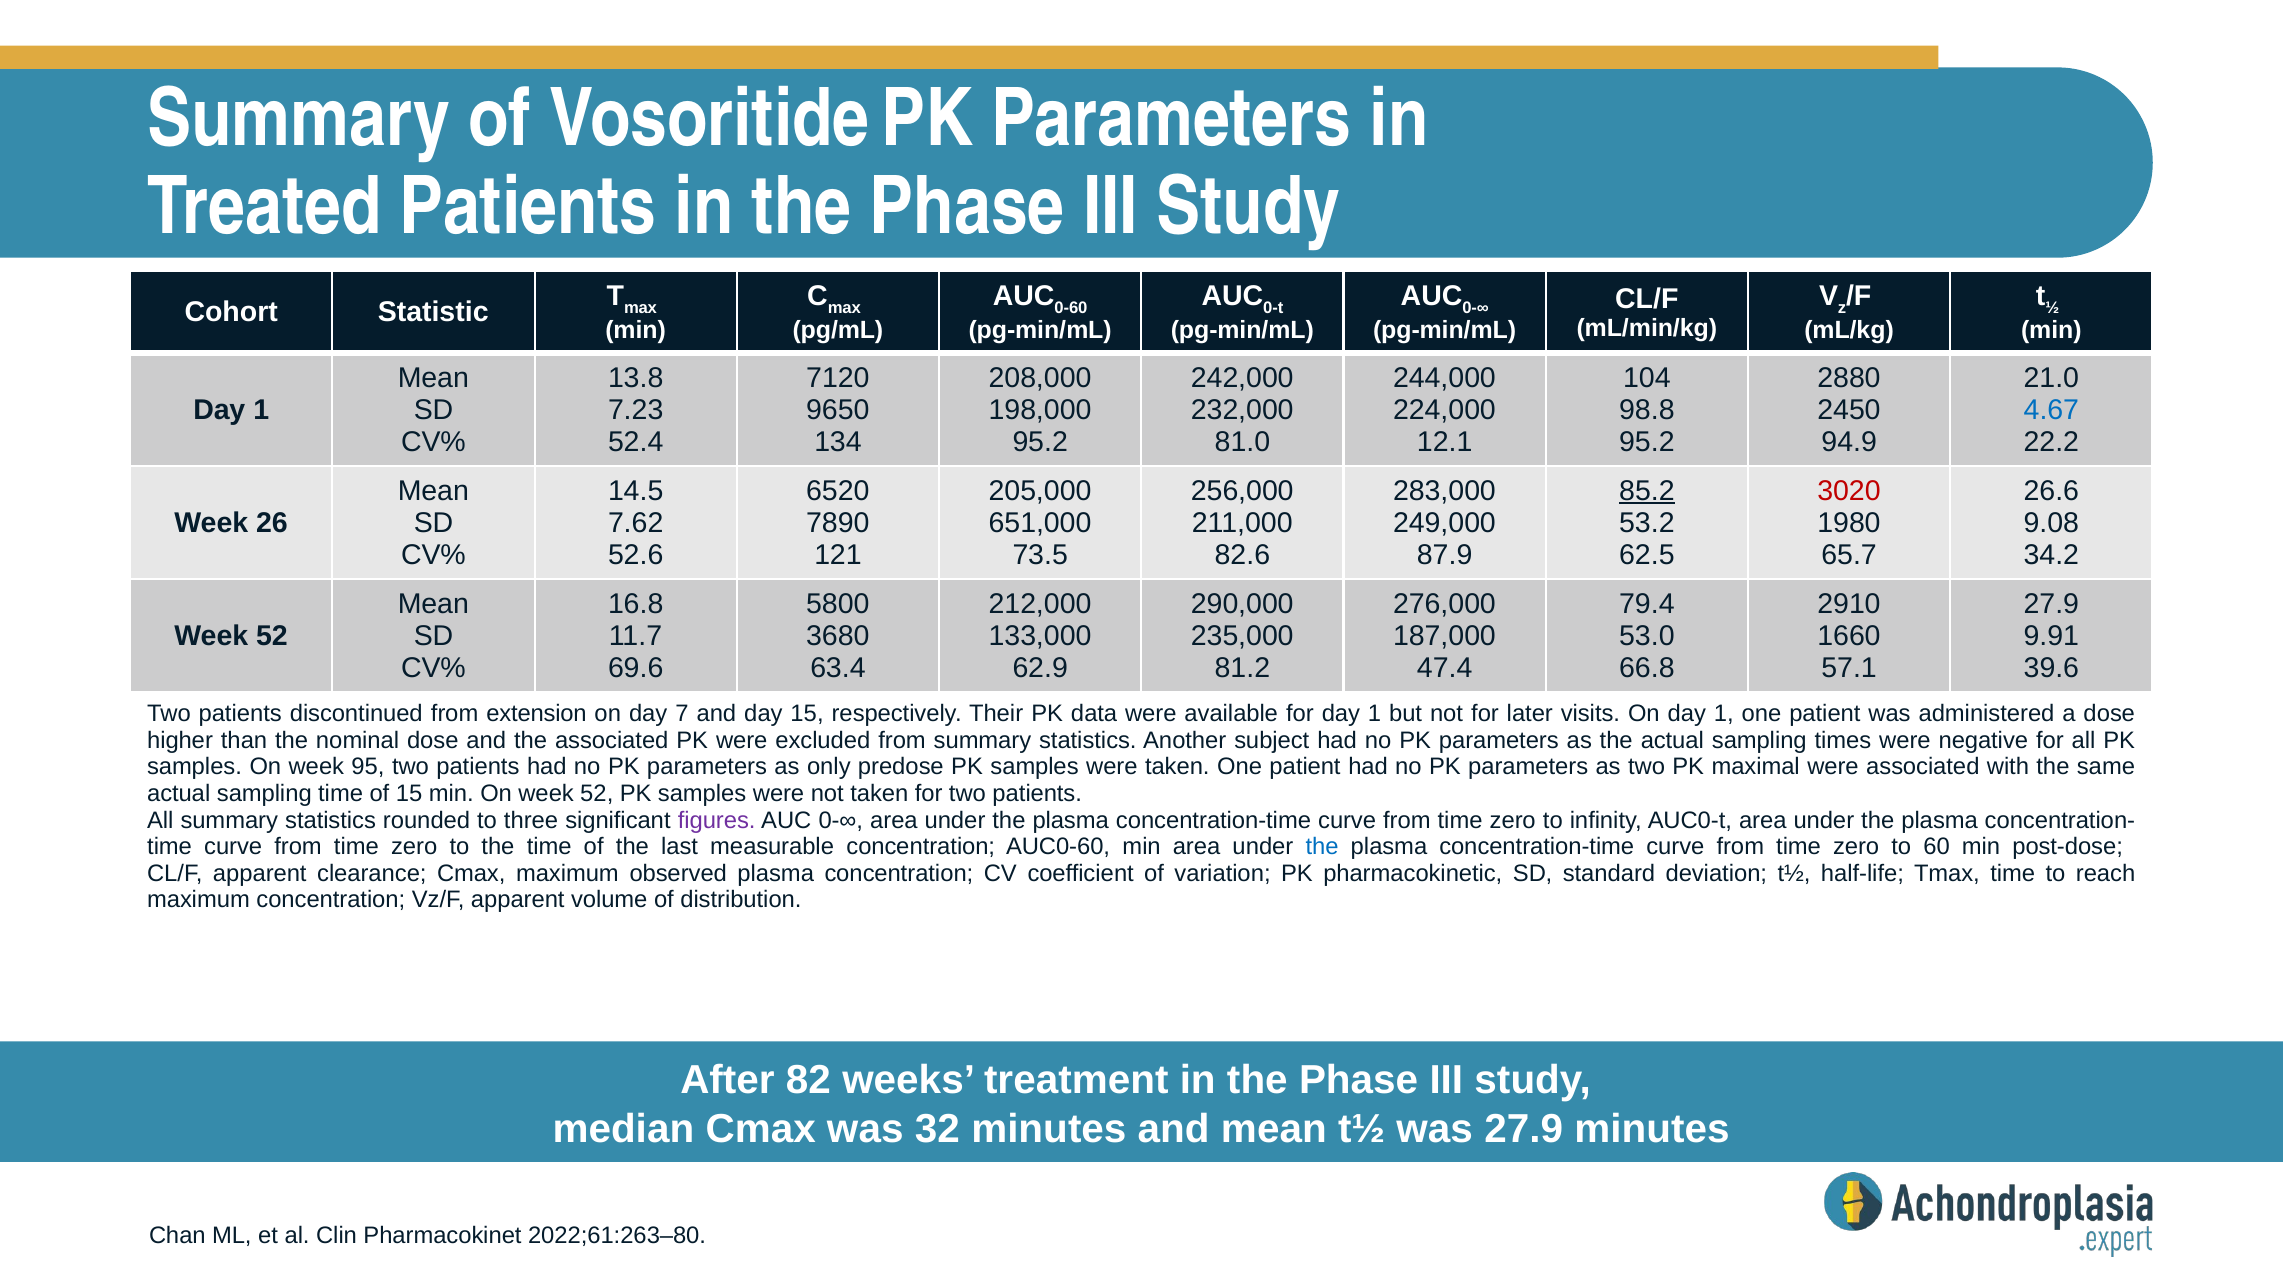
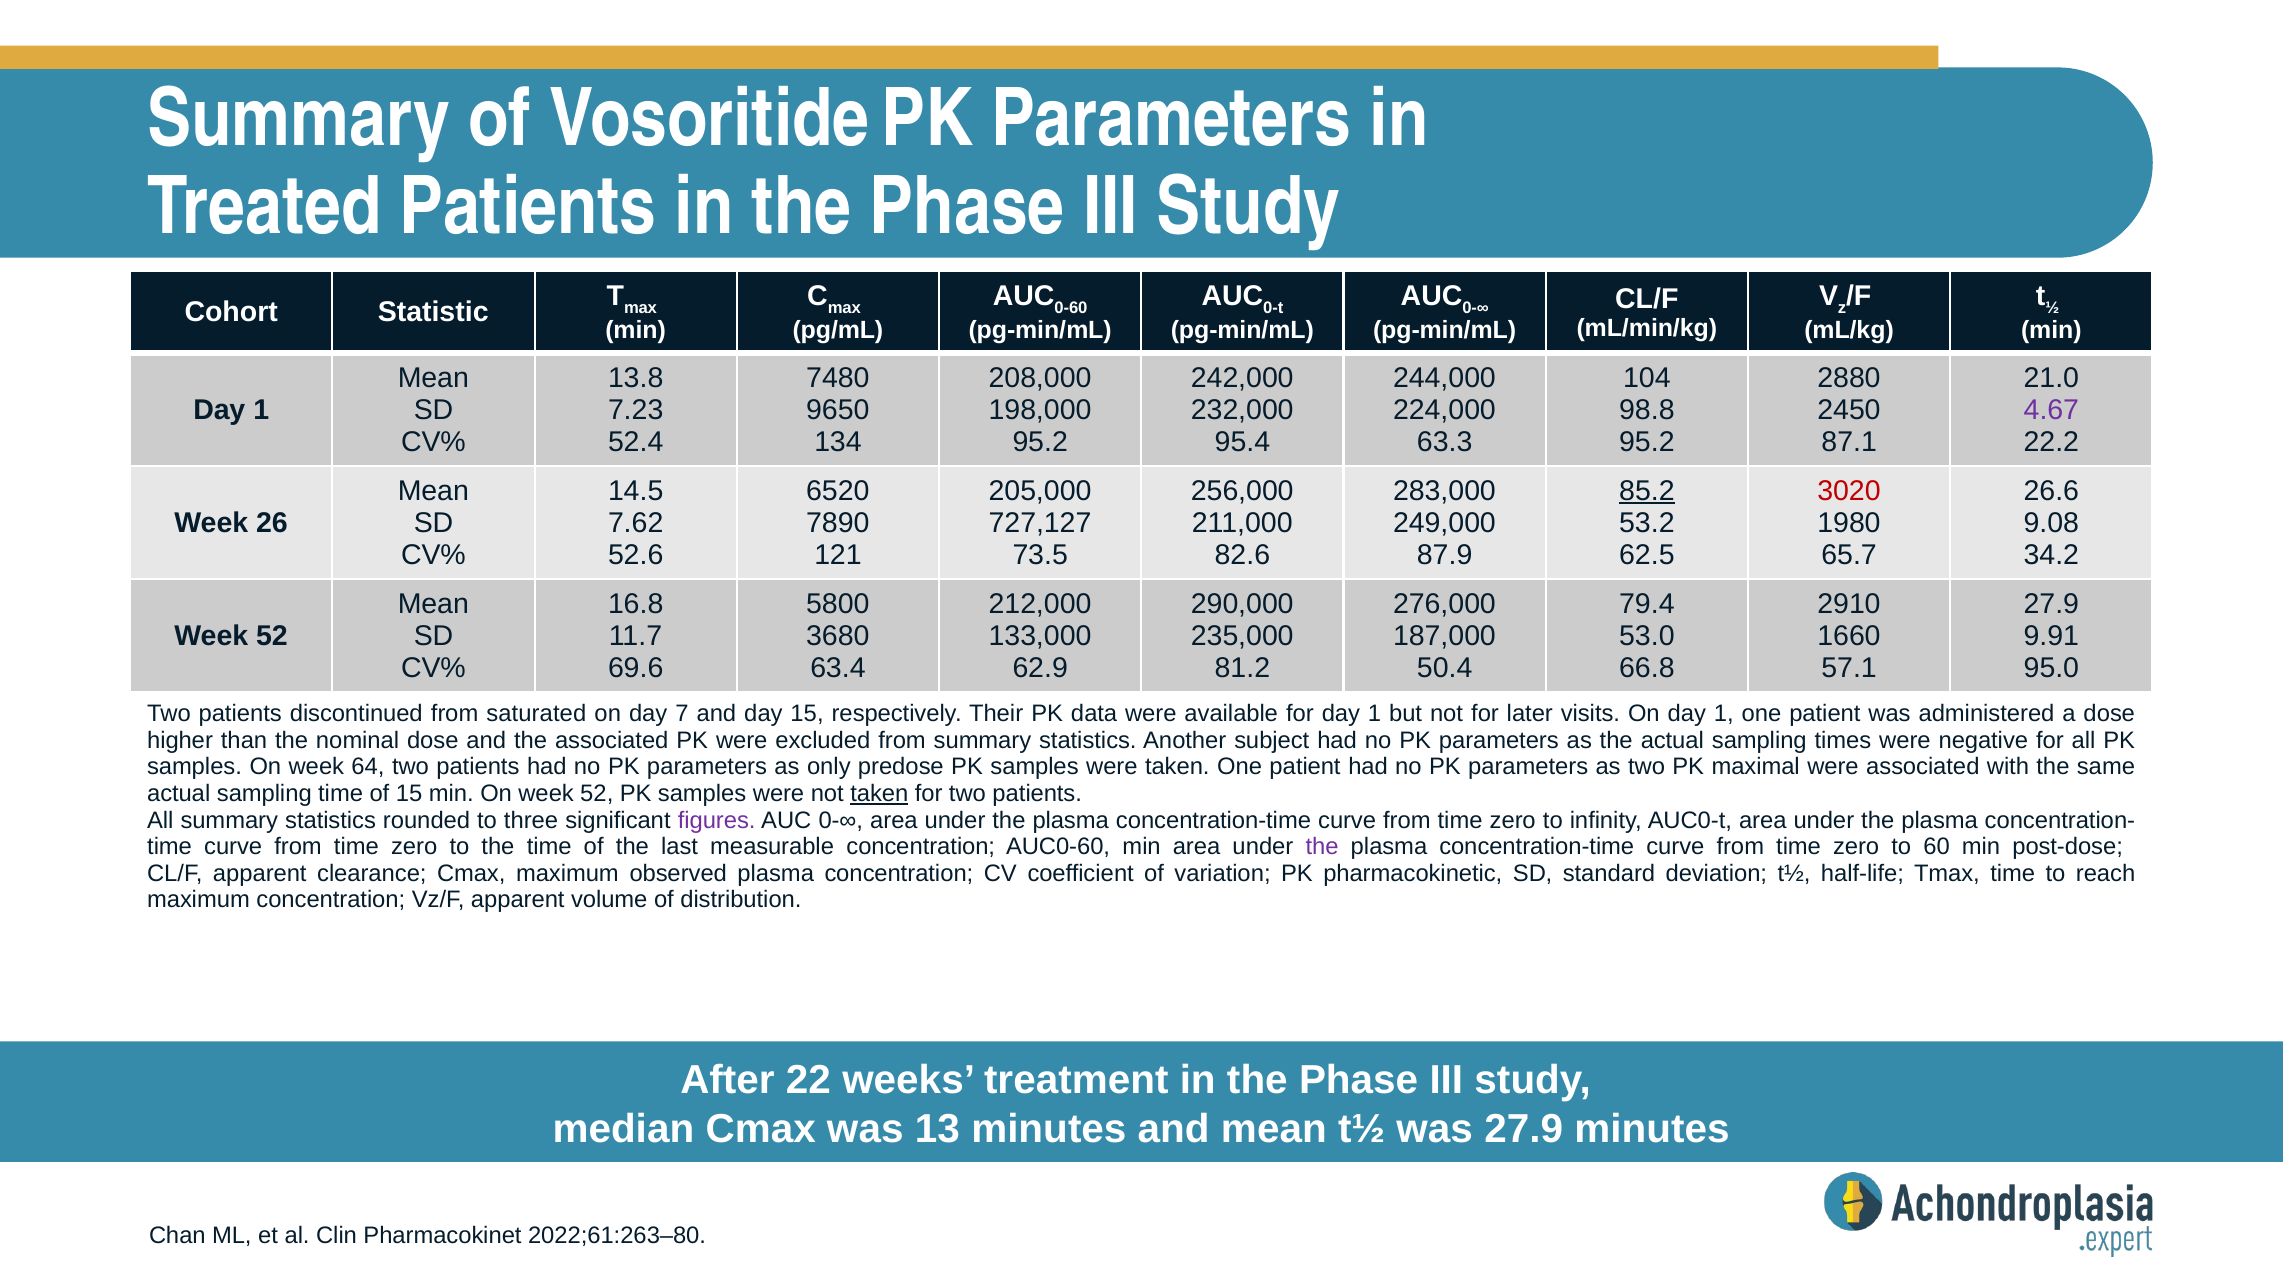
7120: 7120 -> 7480
4.67 colour: blue -> purple
81.0: 81.0 -> 95.4
12.1: 12.1 -> 63.3
94.9: 94.9 -> 87.1
651,000: 651,000 -> 727,127
47.4: 47.4 -> 50.4
39.6: 39.6 -> 95.0
extension: extension -> saturated
95: 95 -> 64
taken at (879, 794) underline: none -> present
the at (1322, 847) colour: blue -> purple
82: 82 -> 22
32: 32 -> 13
